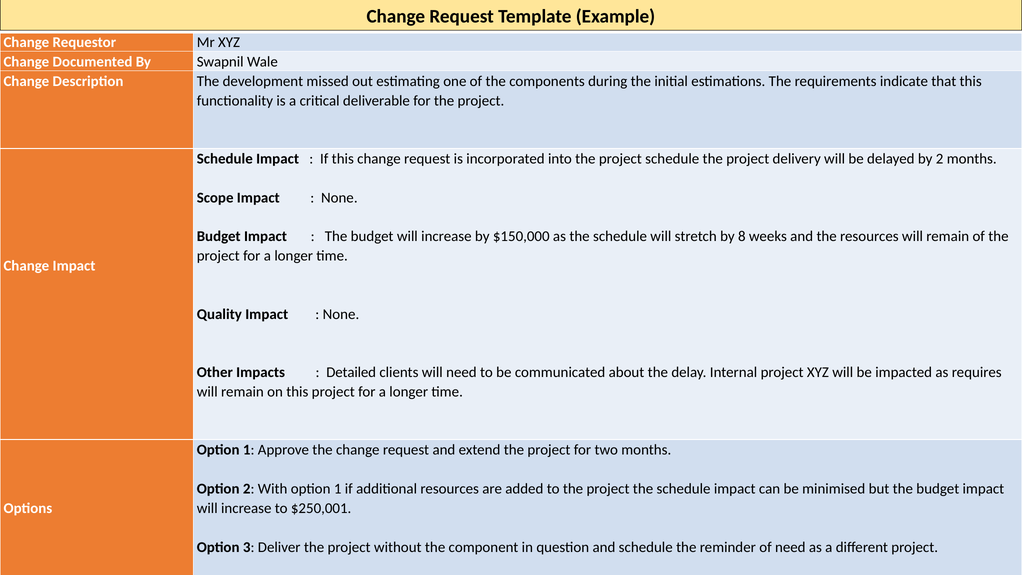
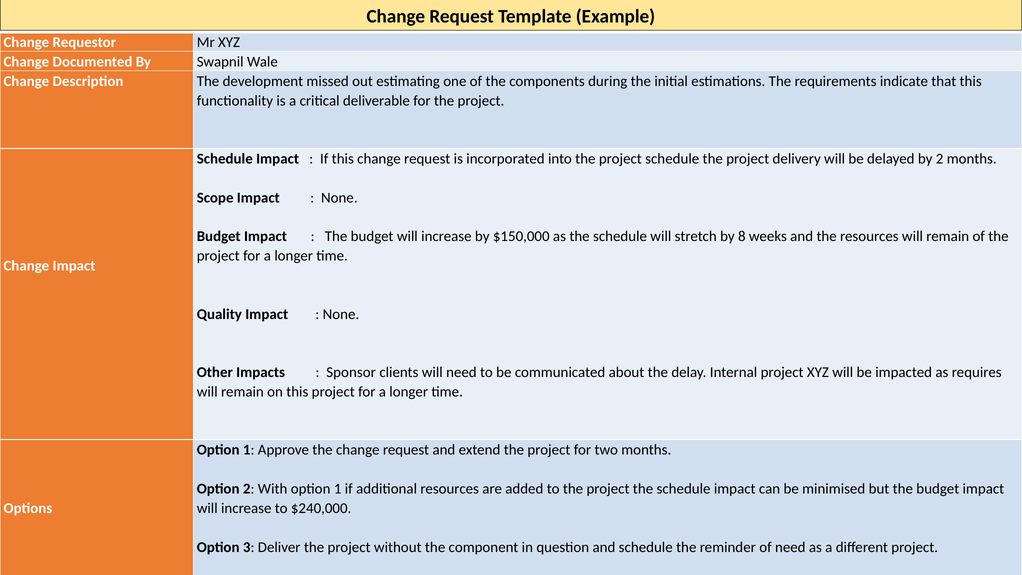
Detailed at (351, 372): Detailed -> Sponsor
$250,001: $250,001 -> $240,000
